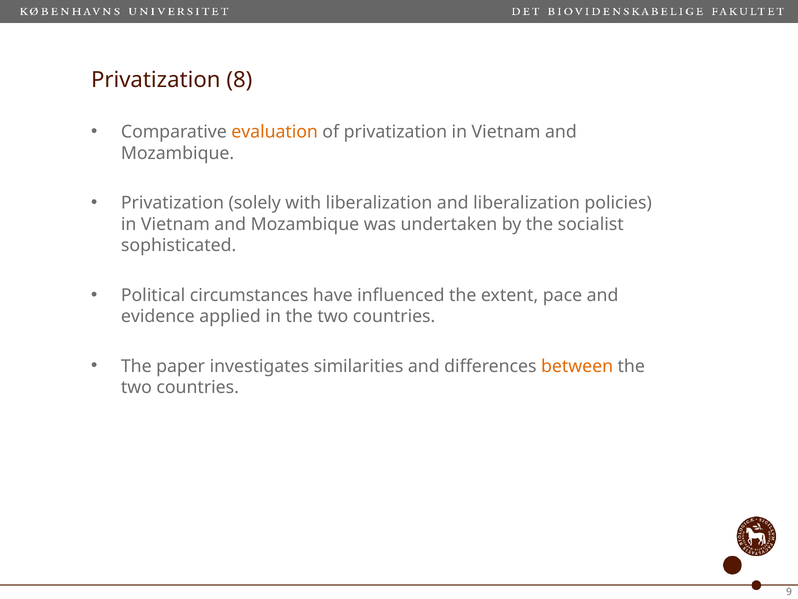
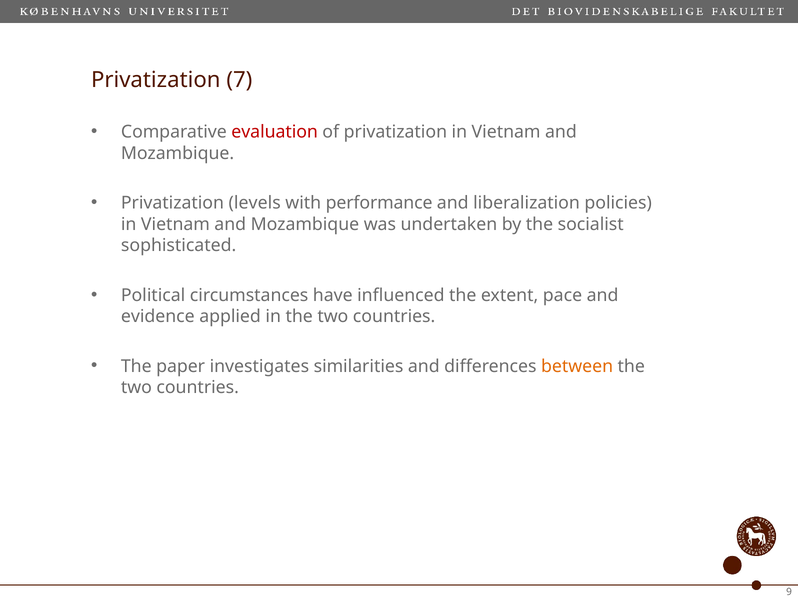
8: 8 -> 7
evaluation colour: orange -> red
solely: solely -> levels
with liberalization: liberalization -> performance
